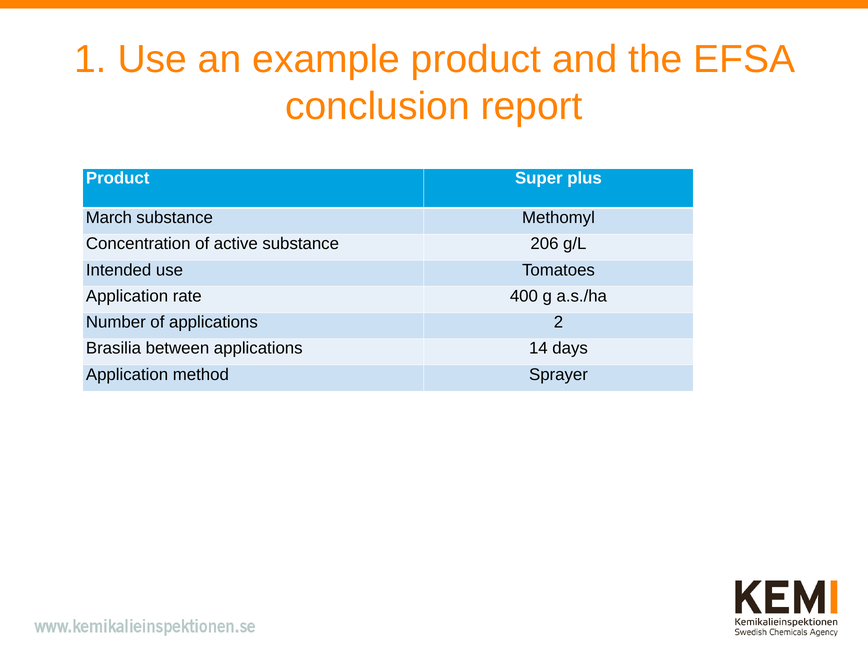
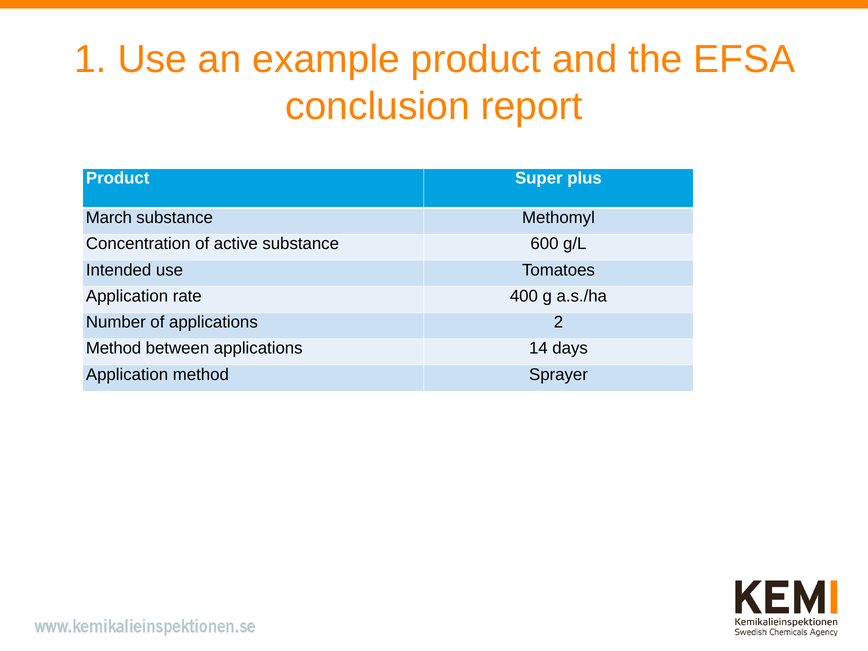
206: 206 -> 600
Brasilia at (113, 348): Brasilia -> Method
